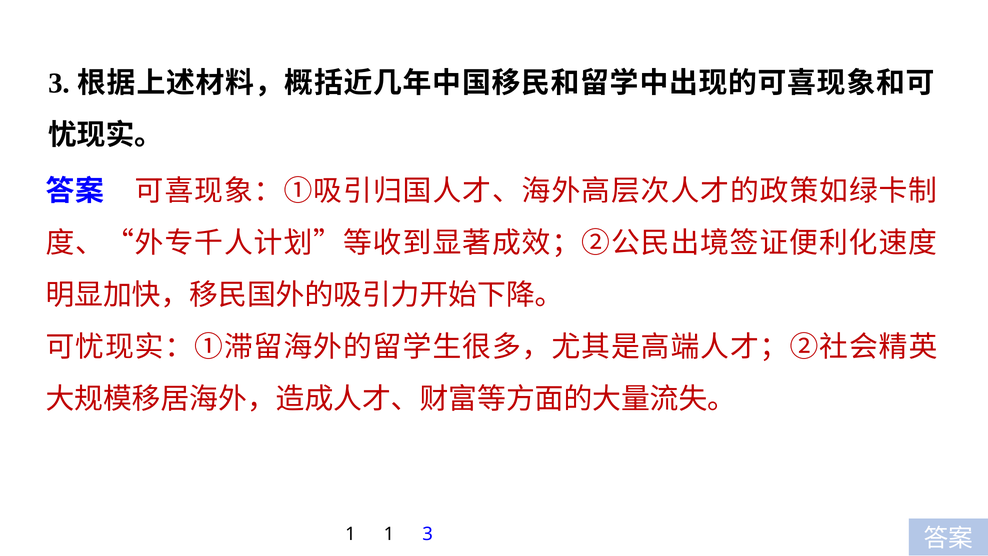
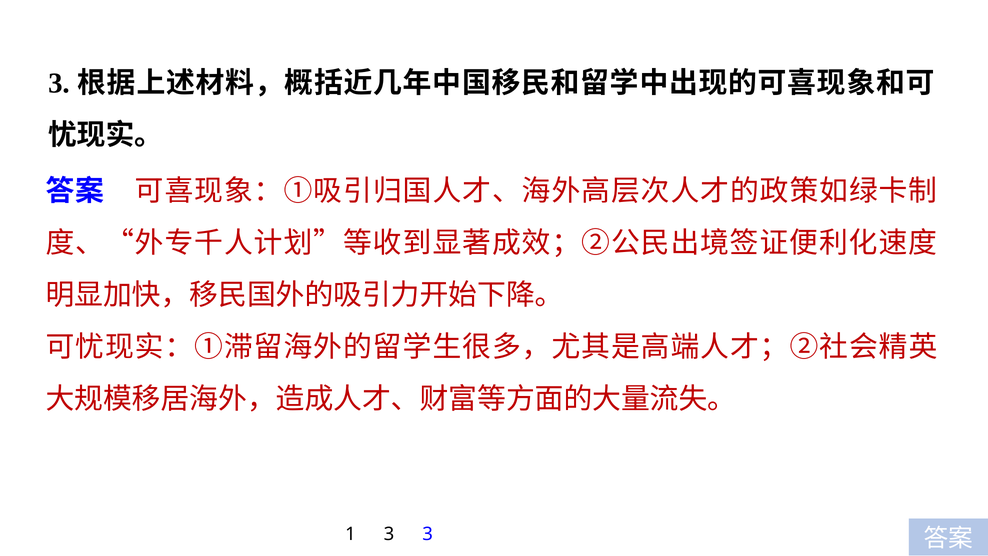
1 1: 1 -> 3
